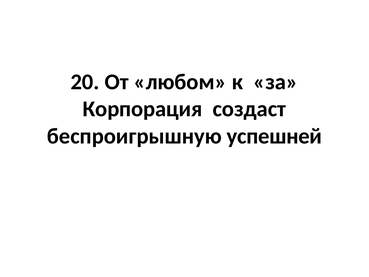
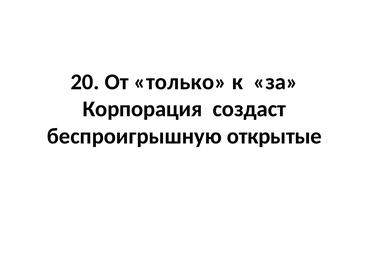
любом: любом -> только
успешней: успешней -> открытые
